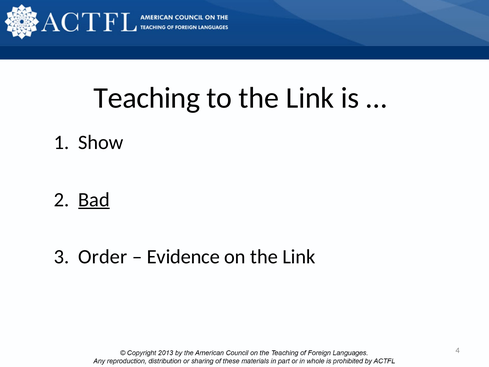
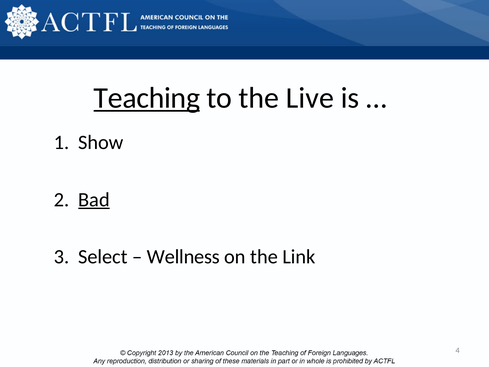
Teaching underline: none -> present
to the Link: Link -> Live
Order: Order -> Select
Evidence: Evidence -> Wellness
